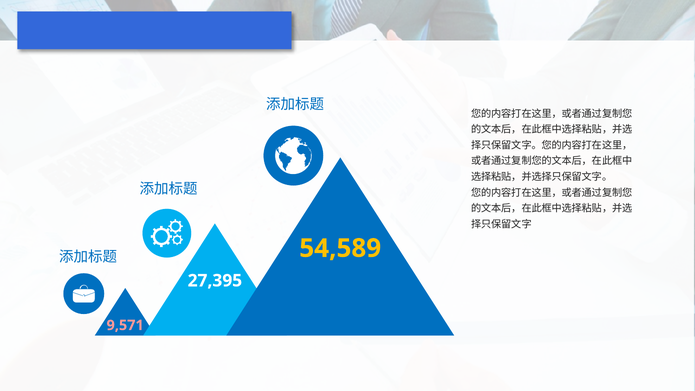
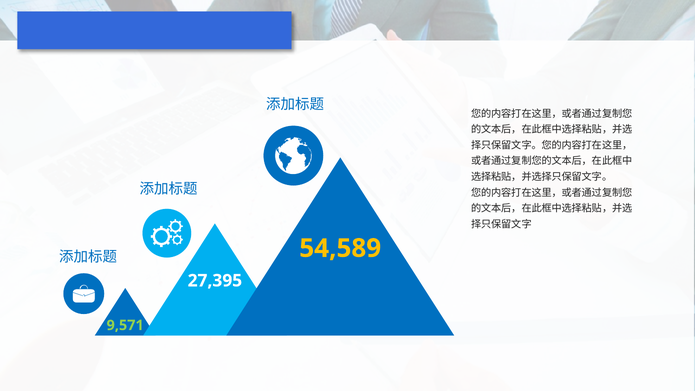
9,571 colour: pink -> light green
